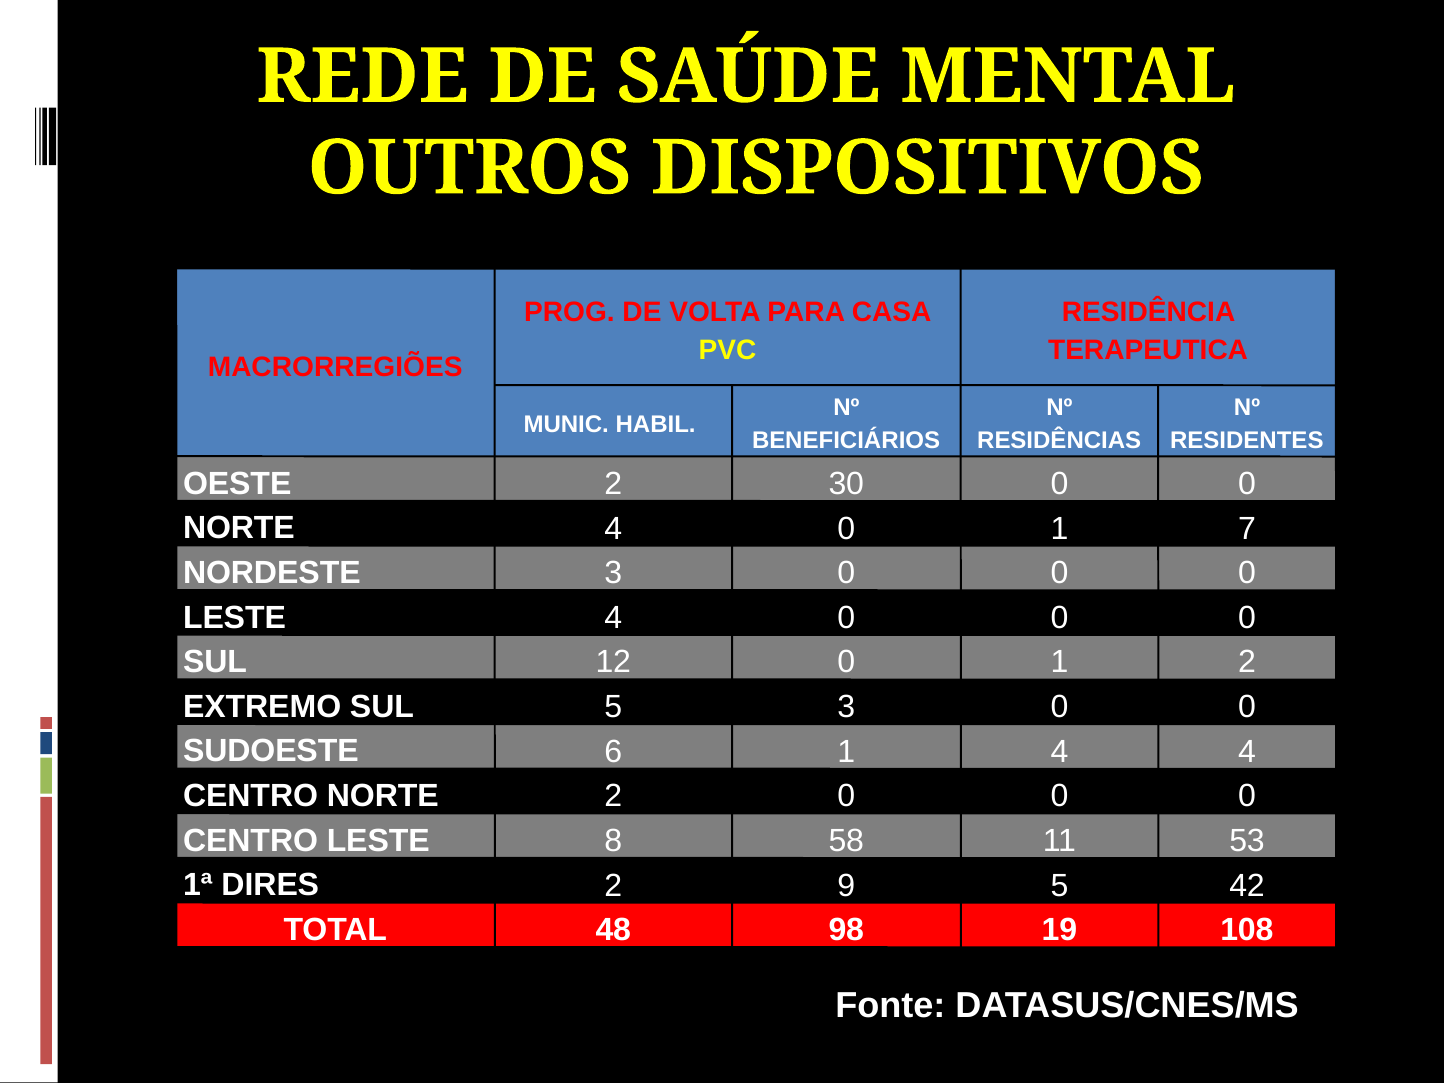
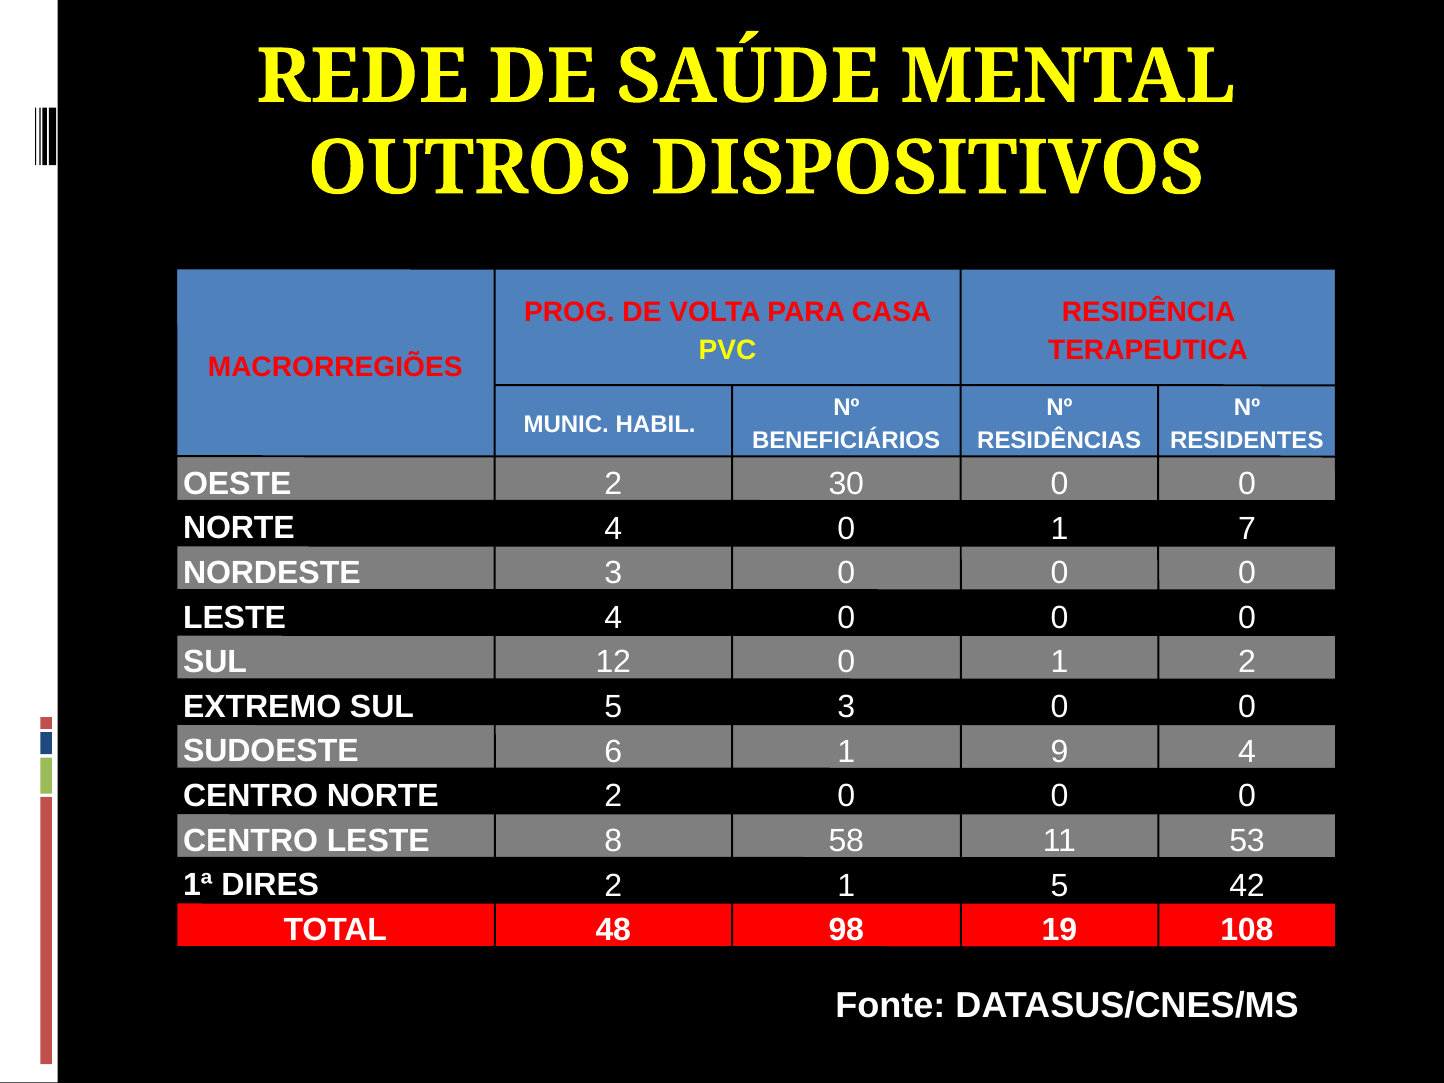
1 4: 4 -> 9
2 9: 9 -> 1
